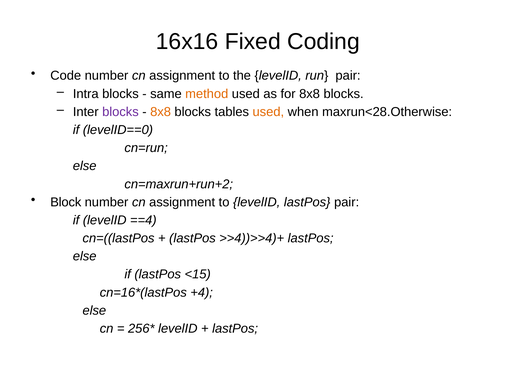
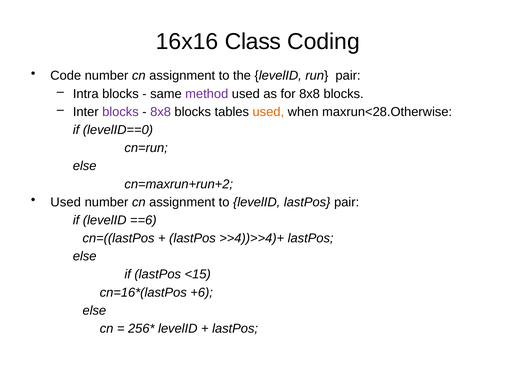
Fixed: Fixed -> Class
method colour: orange -> purple
8x8 at (161, 112) colour: orange -> purple
Block at (66, 202): Block -> Used
==4: ==4 -> ==6
+4: +4 -> +6
